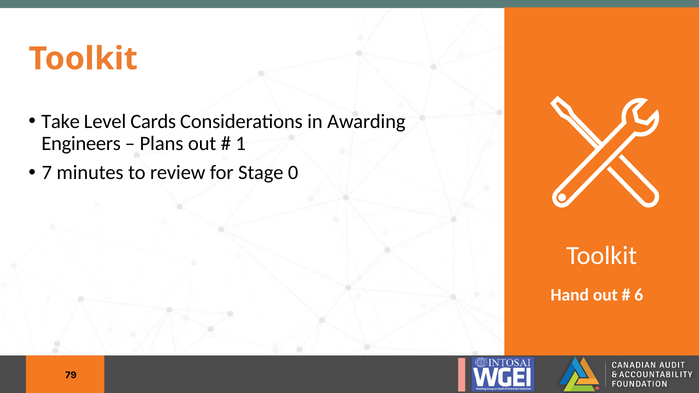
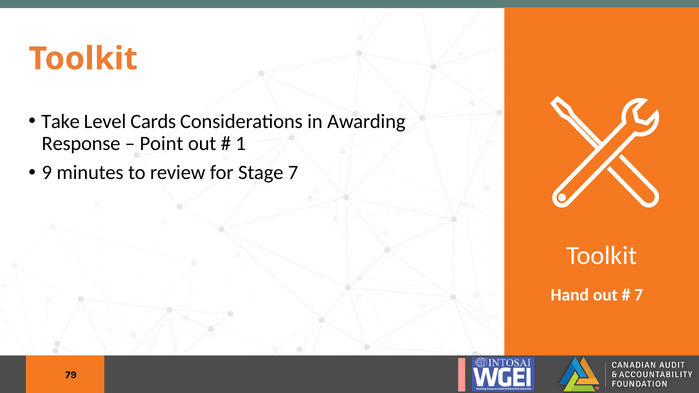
Engineers: Engineers -> Response
Plans: Plans -> Point
7: 7 -> 9
Stage 0: 0 -> 7
6 at (639, 295): 6 -> 7
